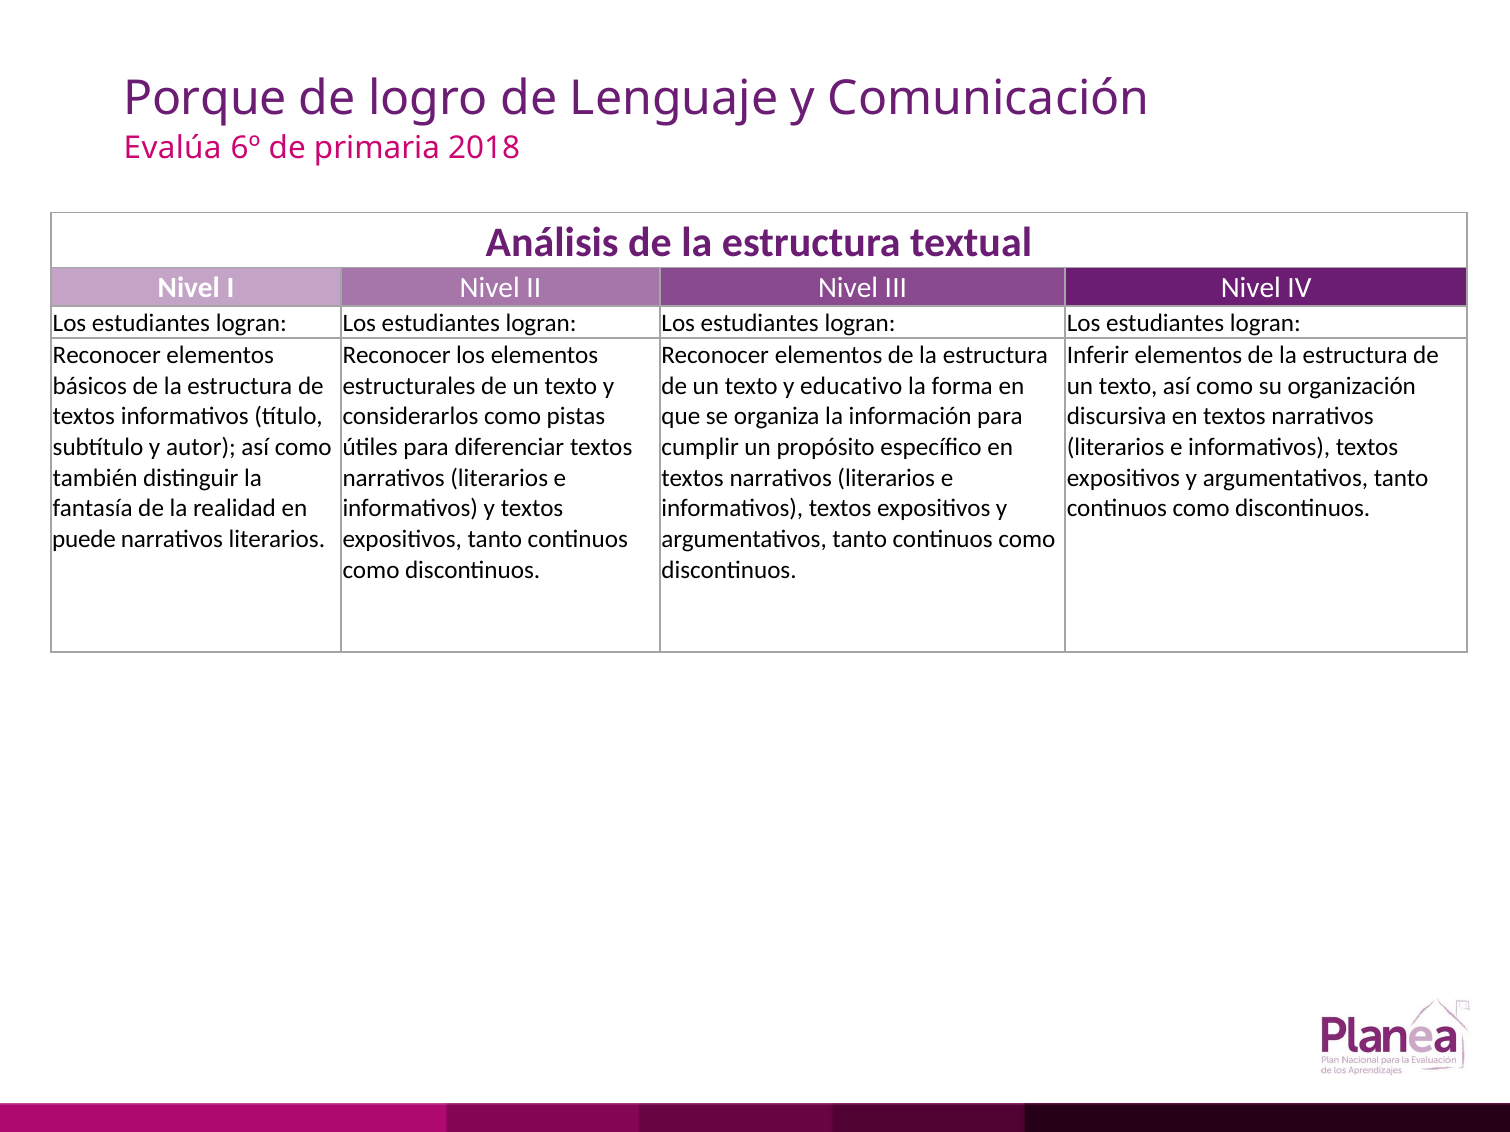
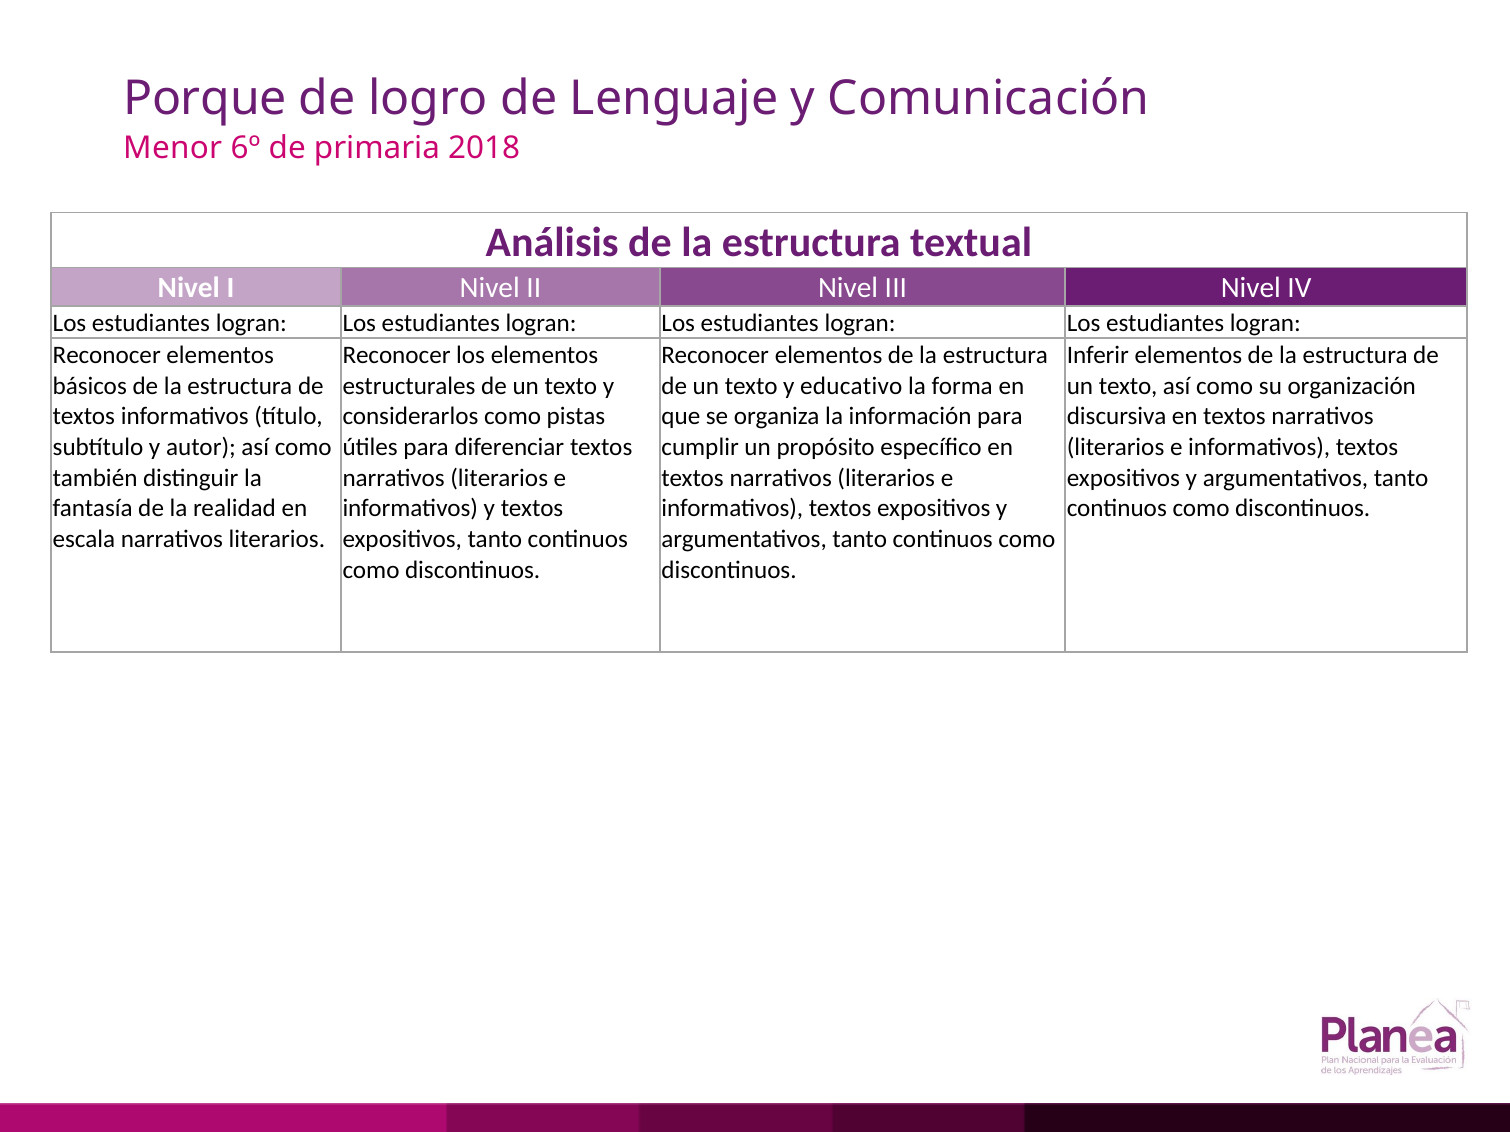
Evalúa: Evalúa -> Menor
puede: puede -> escala
